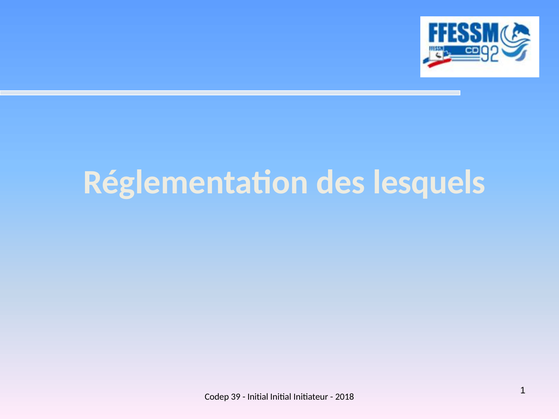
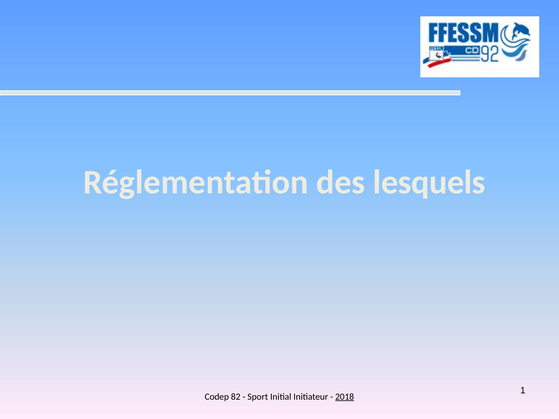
39: 39 -> 82
Initial at (258, 397): Initial -> Sport
2018 underline: none -> present
